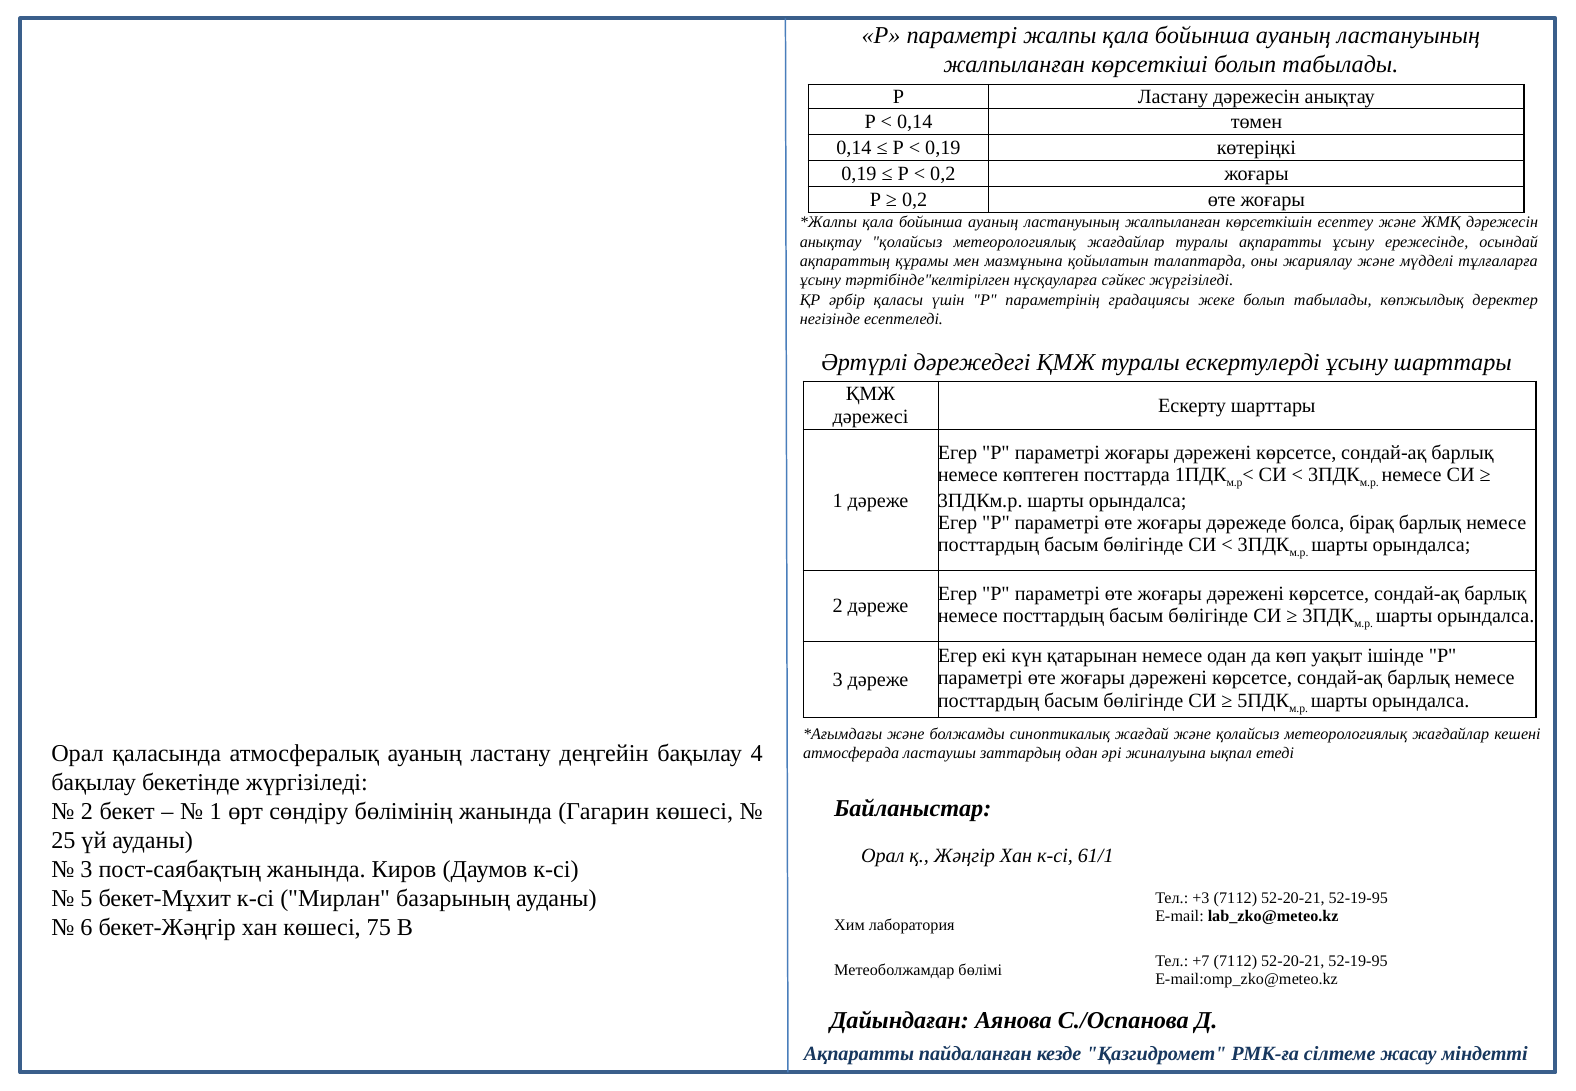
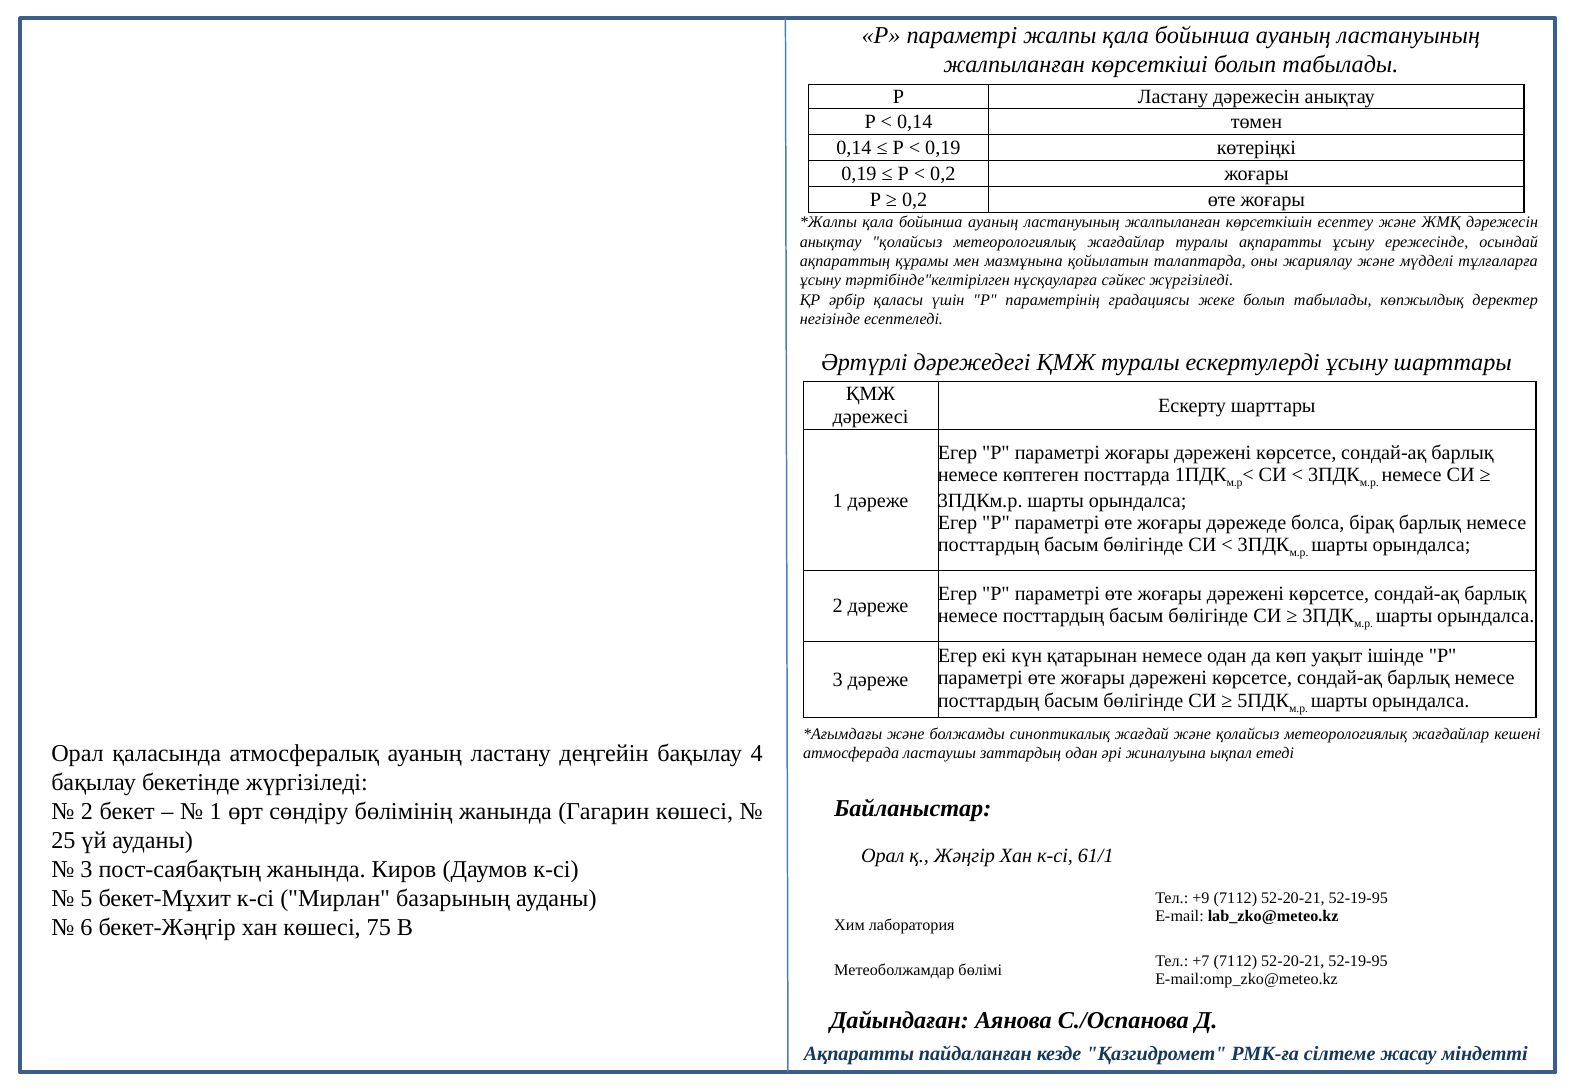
+3: +3 -> +9
